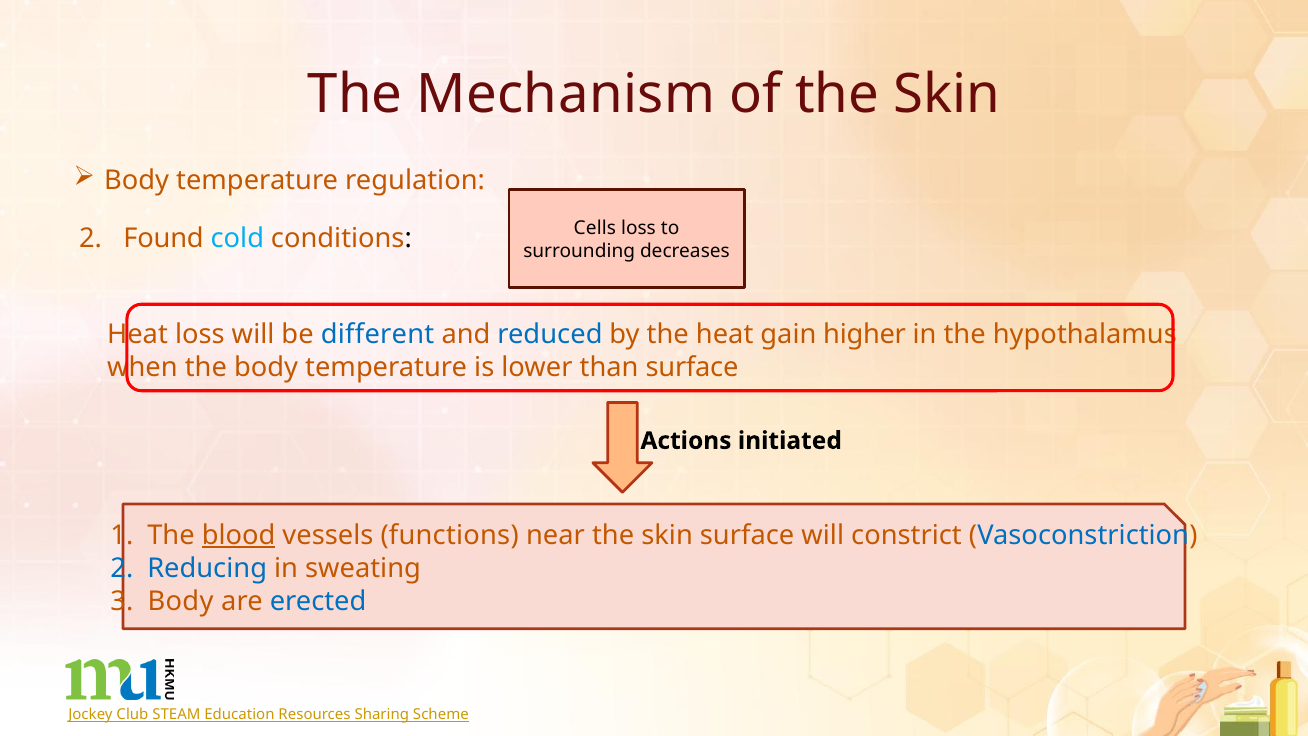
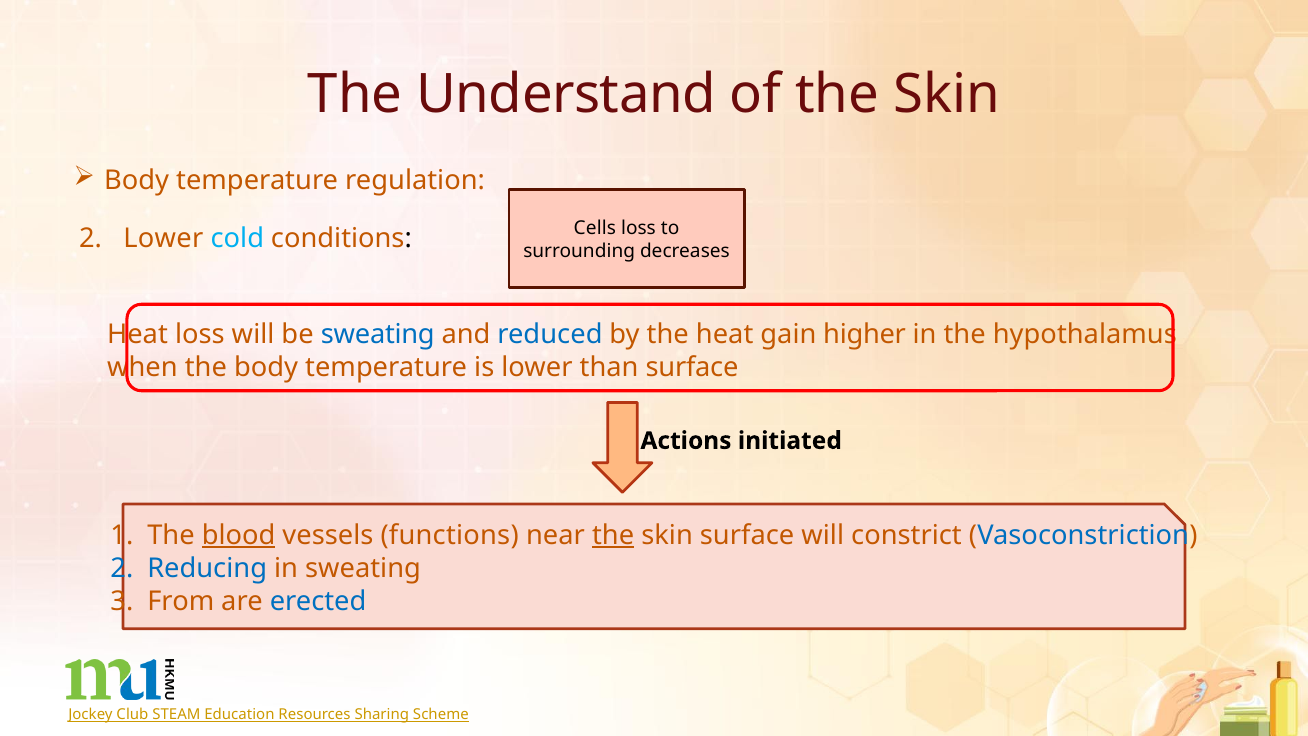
Mechanism: Mechanism -> Understand
2 Found: Found -> Lower
be different: different -> sweating
the at (613, 535) underline: none -> present
Body at (181, 601): Body -> From
